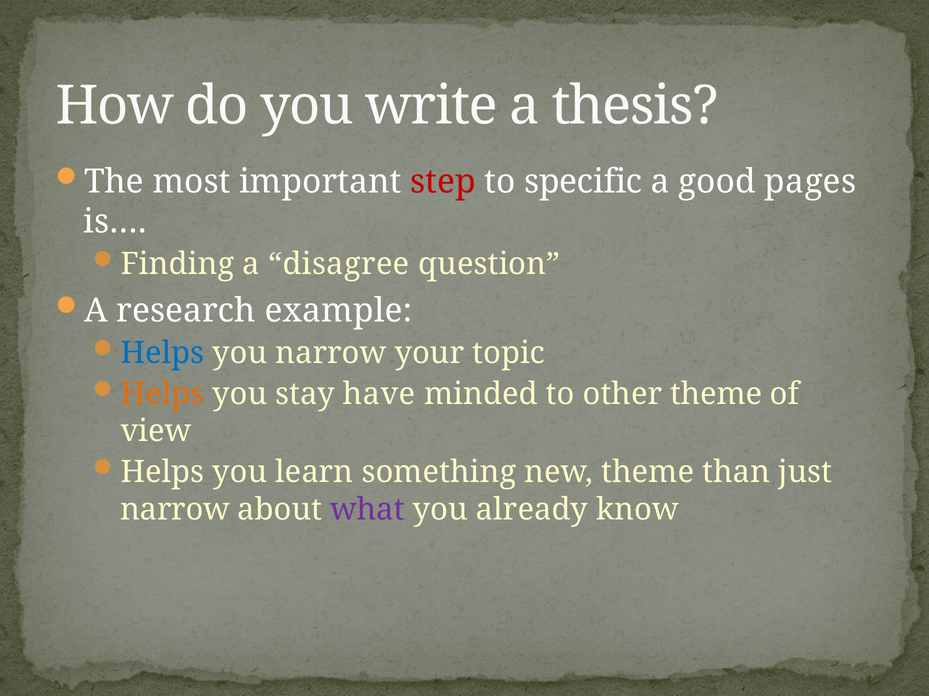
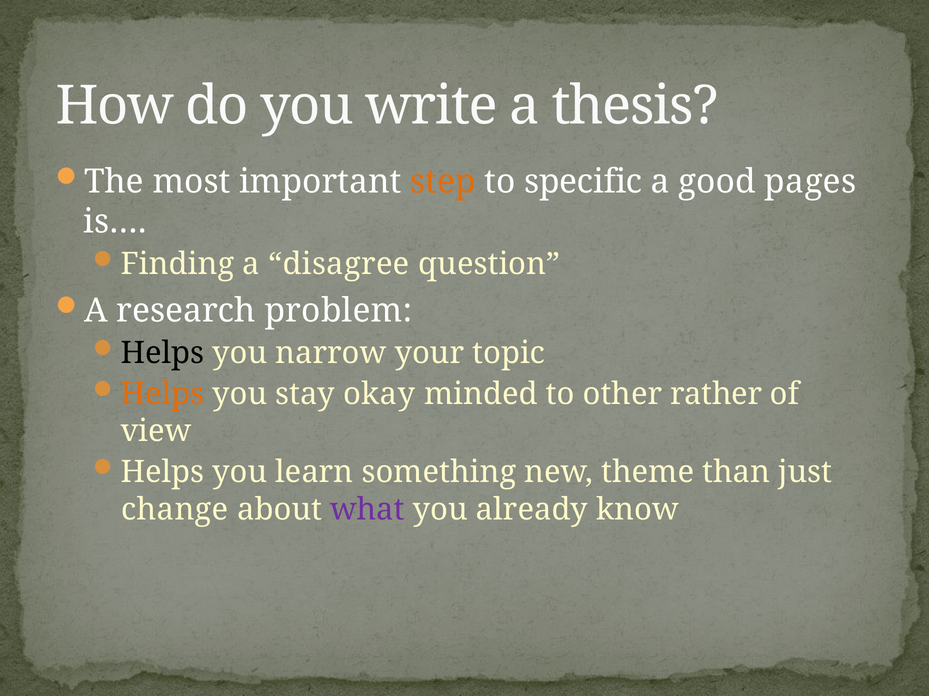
step colour: red -> orange
example: example -> problem
Helps at (162, 354) colour: blue -> black
have: have -> okay
other theme: theme -> rather
narrow at (175, 510): narrow -> change
